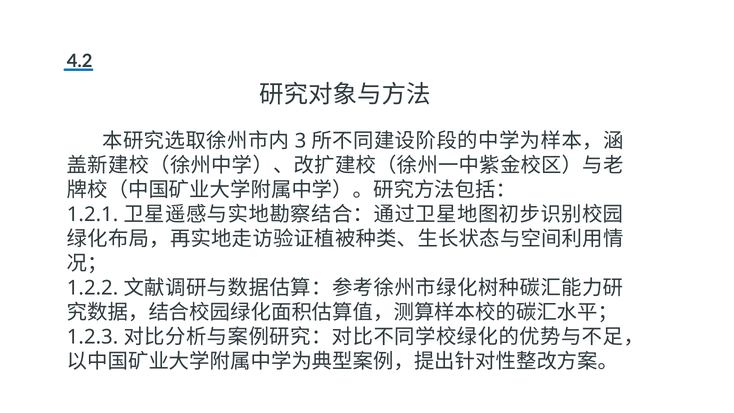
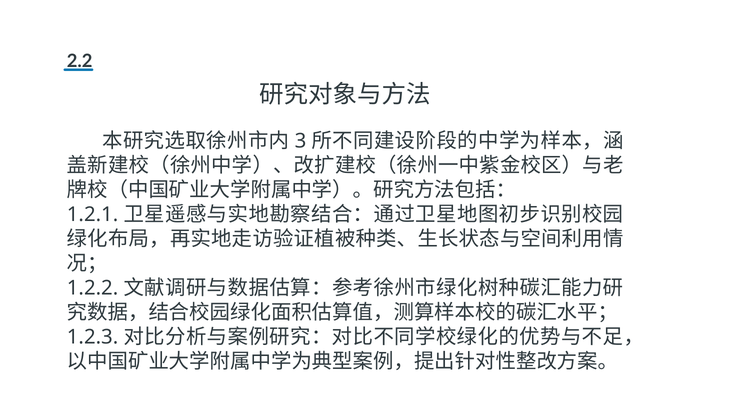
4.2: 4.2 -> 2.2
